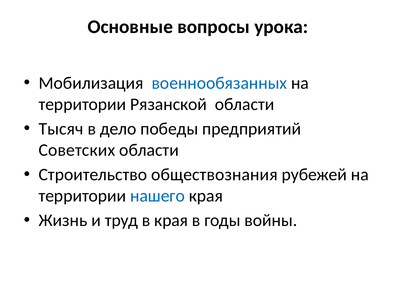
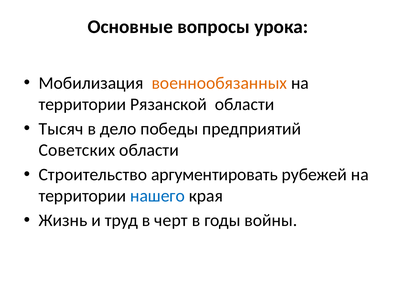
военнообязанных colour: blue -> orange
обществознания: обществознания -> аргументировать
в края: края -> черт
